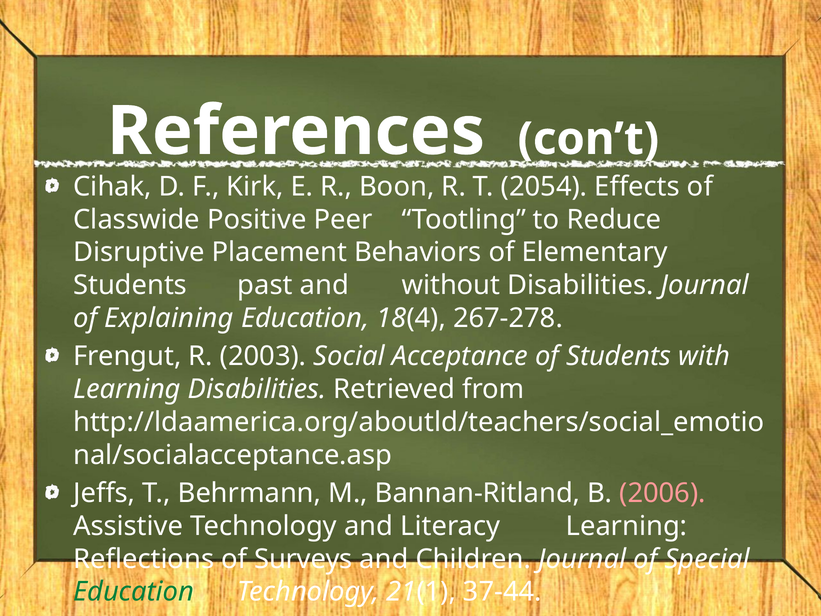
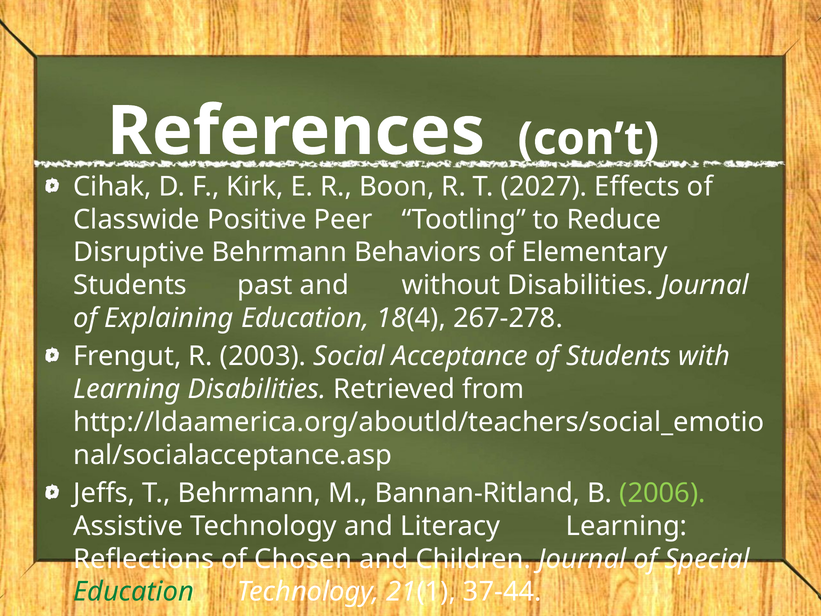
2054: 2054 -> 2027
Disruptive Placement: Placement -> Behrmann
2006 colour: pink -> light green
Surveys: Surveys -> Chosen
